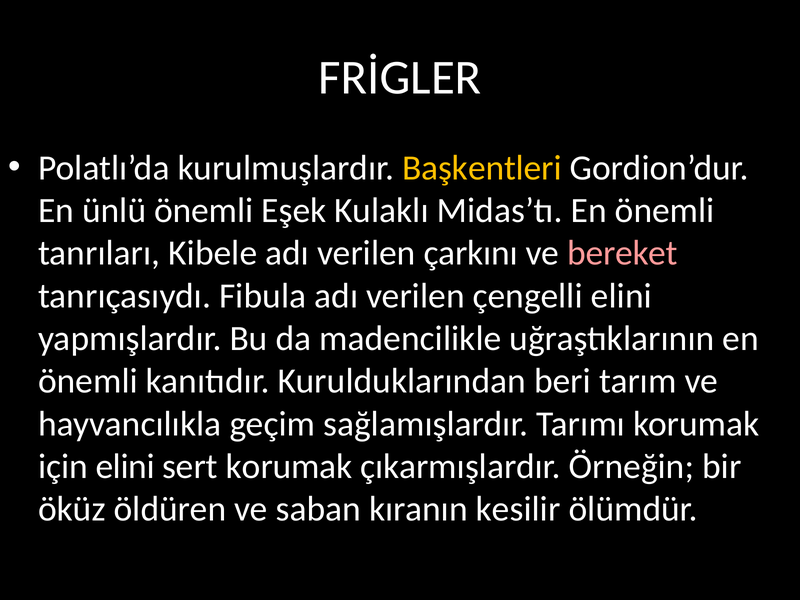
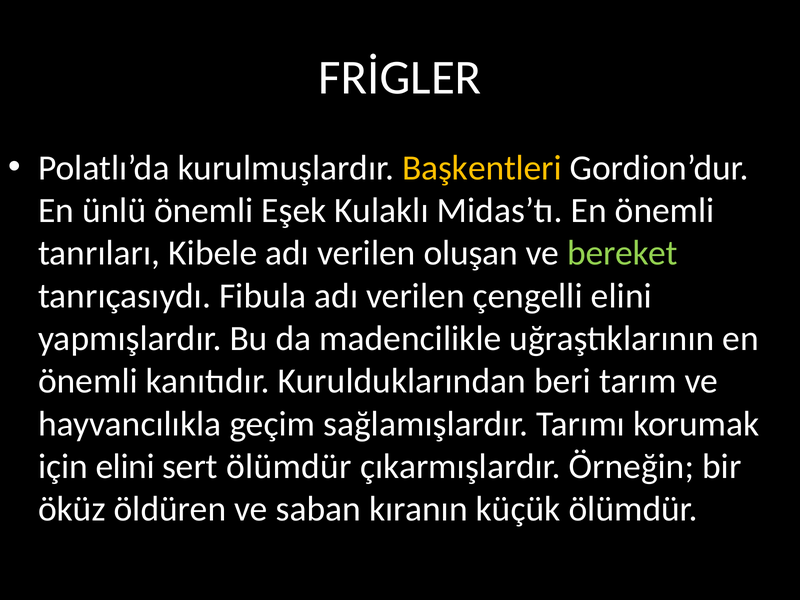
çarkını: çarkını -> oluşan
bereket colour: pink -> light green
sert korumak: korumak -> ölümdür
kesilir: kesilir -> küçük
